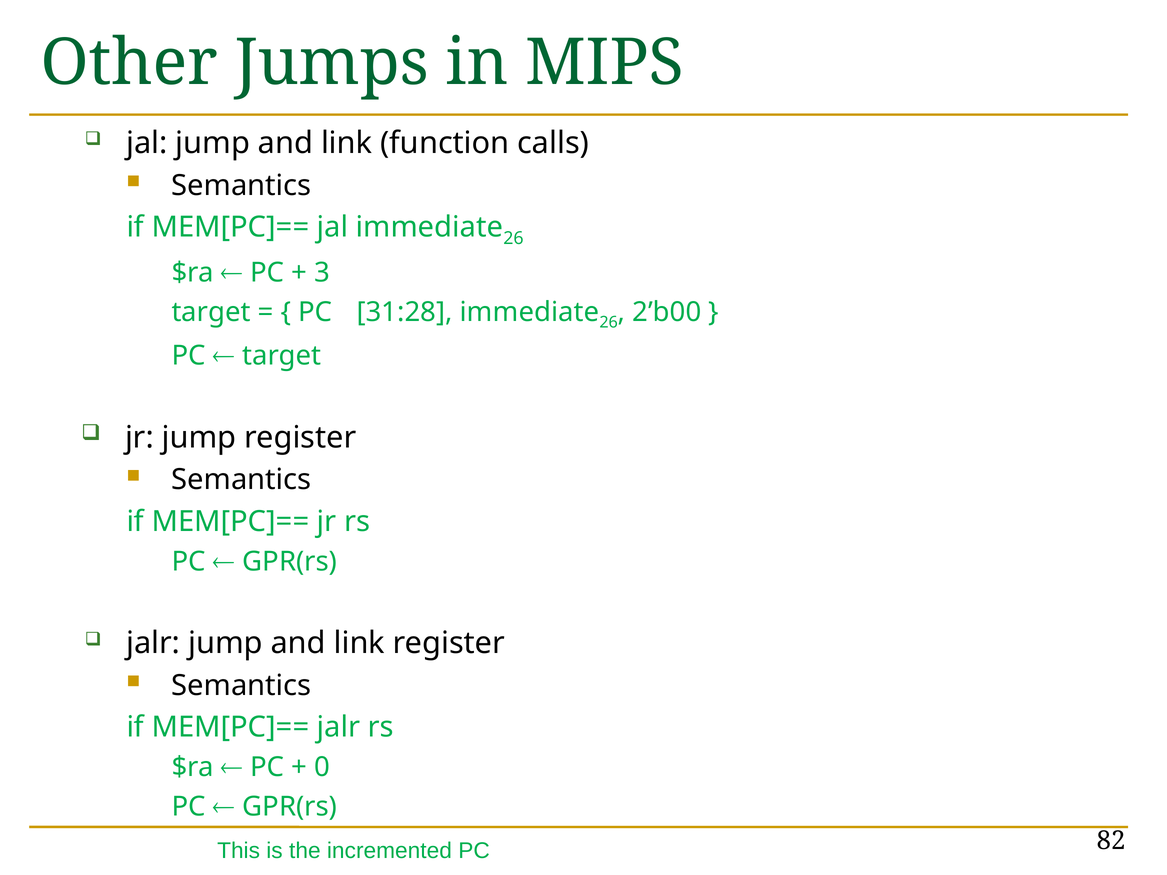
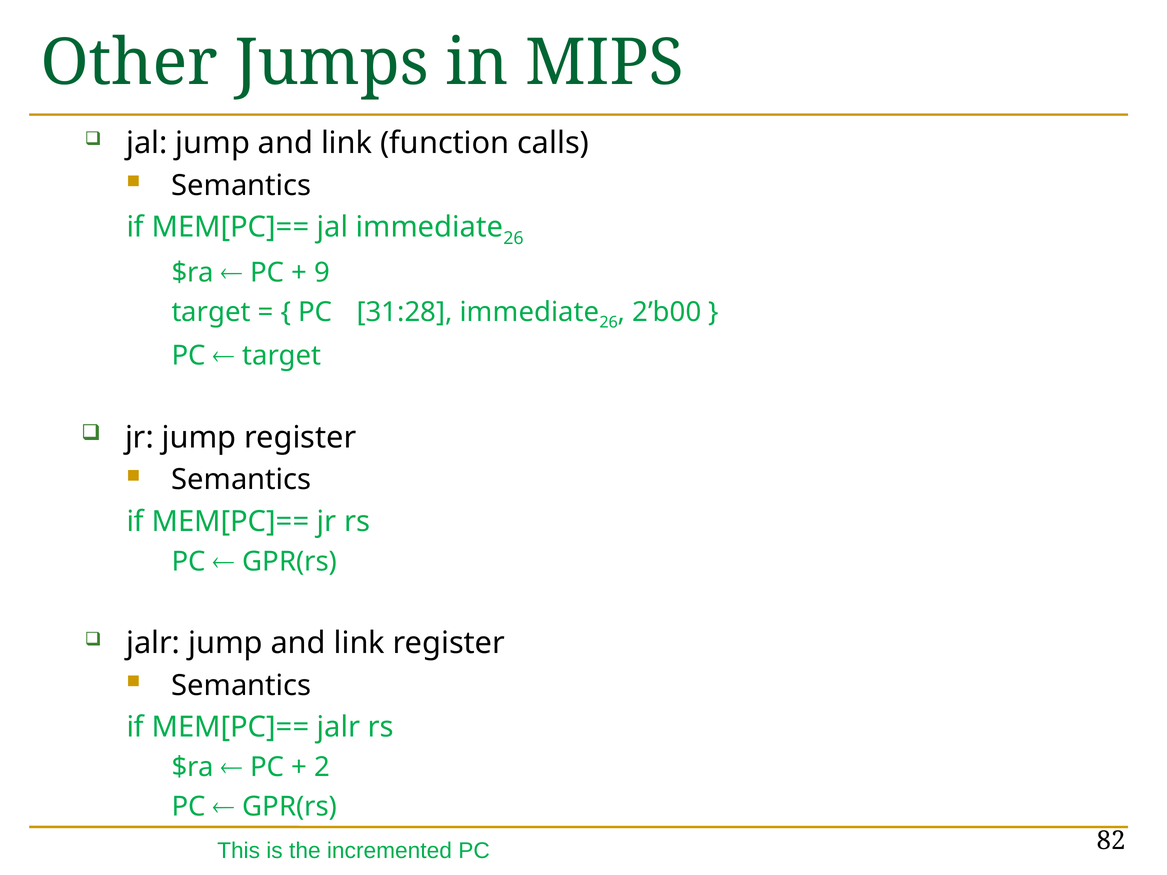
3: 3 -> 9
0: 0 -> 2
